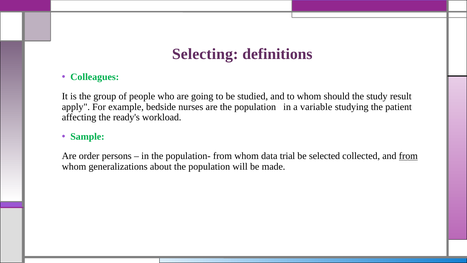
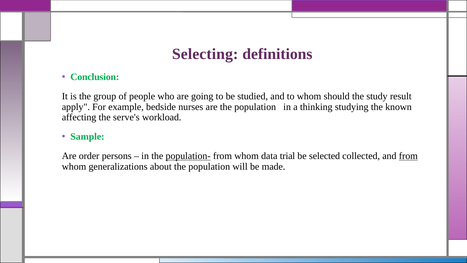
Colleagues: Colleagues -> Conclusion
variable: variable -> thinking
patient: patient -> known
ready's: ready's -> serve's
population- underline: none -> present
